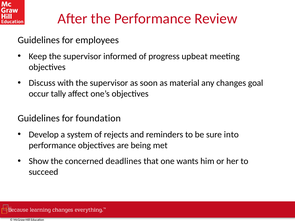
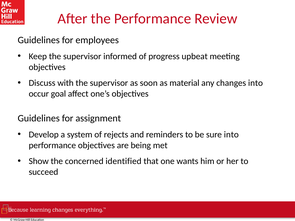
changes goal: goal -> into
tally: tally -> goal
foundation: foundation -> assignment
deadlines: deadlines -> identified
